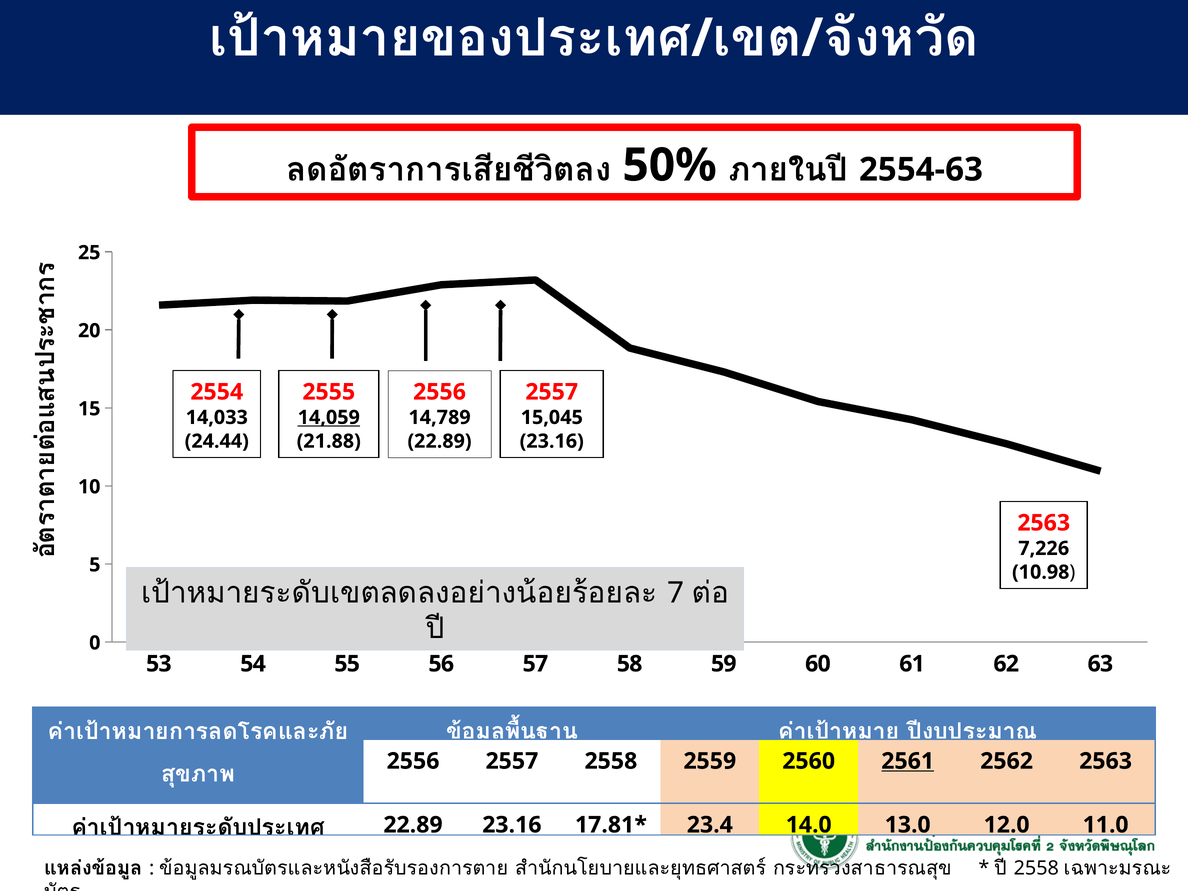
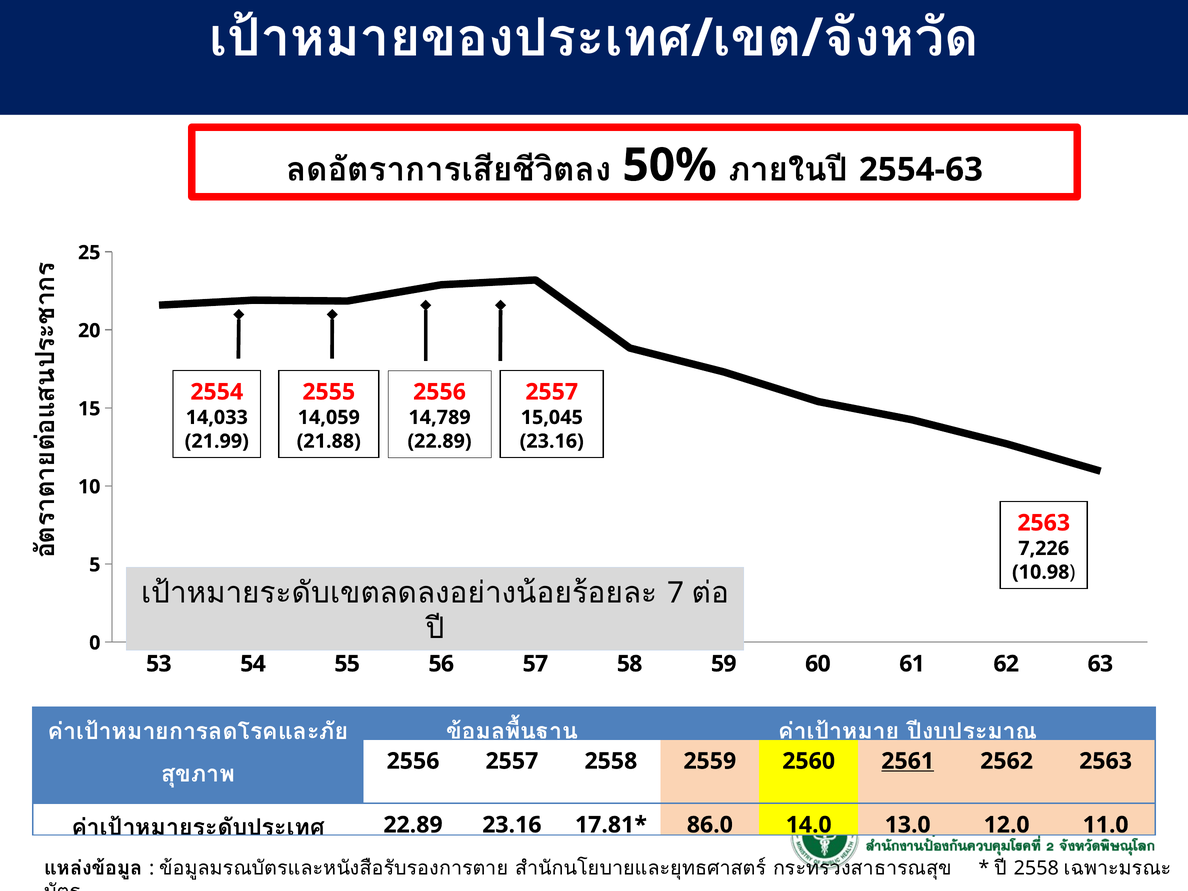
14,059 underline: present -> none
24.44: 24.44 -> 21.99
23.4: 23.4 -> 86.0
